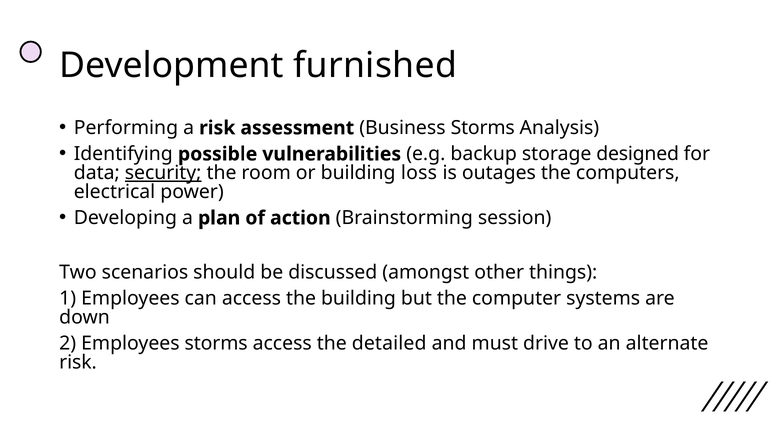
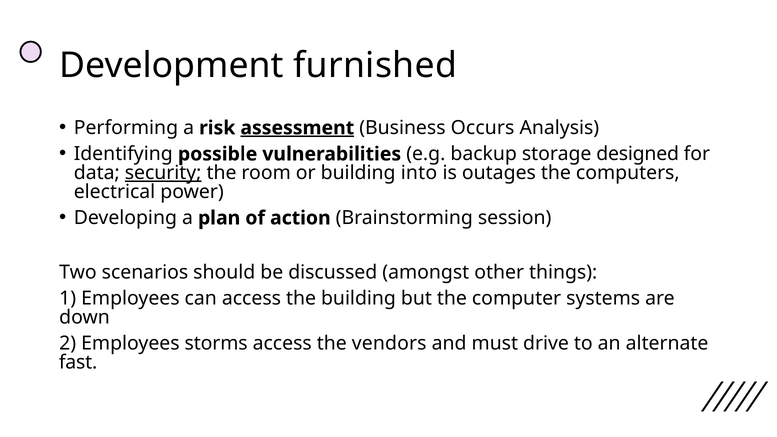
assessment underline: none -> present
Business Storms: Storms -> Occurs
loss: loss -> into
detailed: detailed -> vendors
risk at (78, 362): risk -> fast
